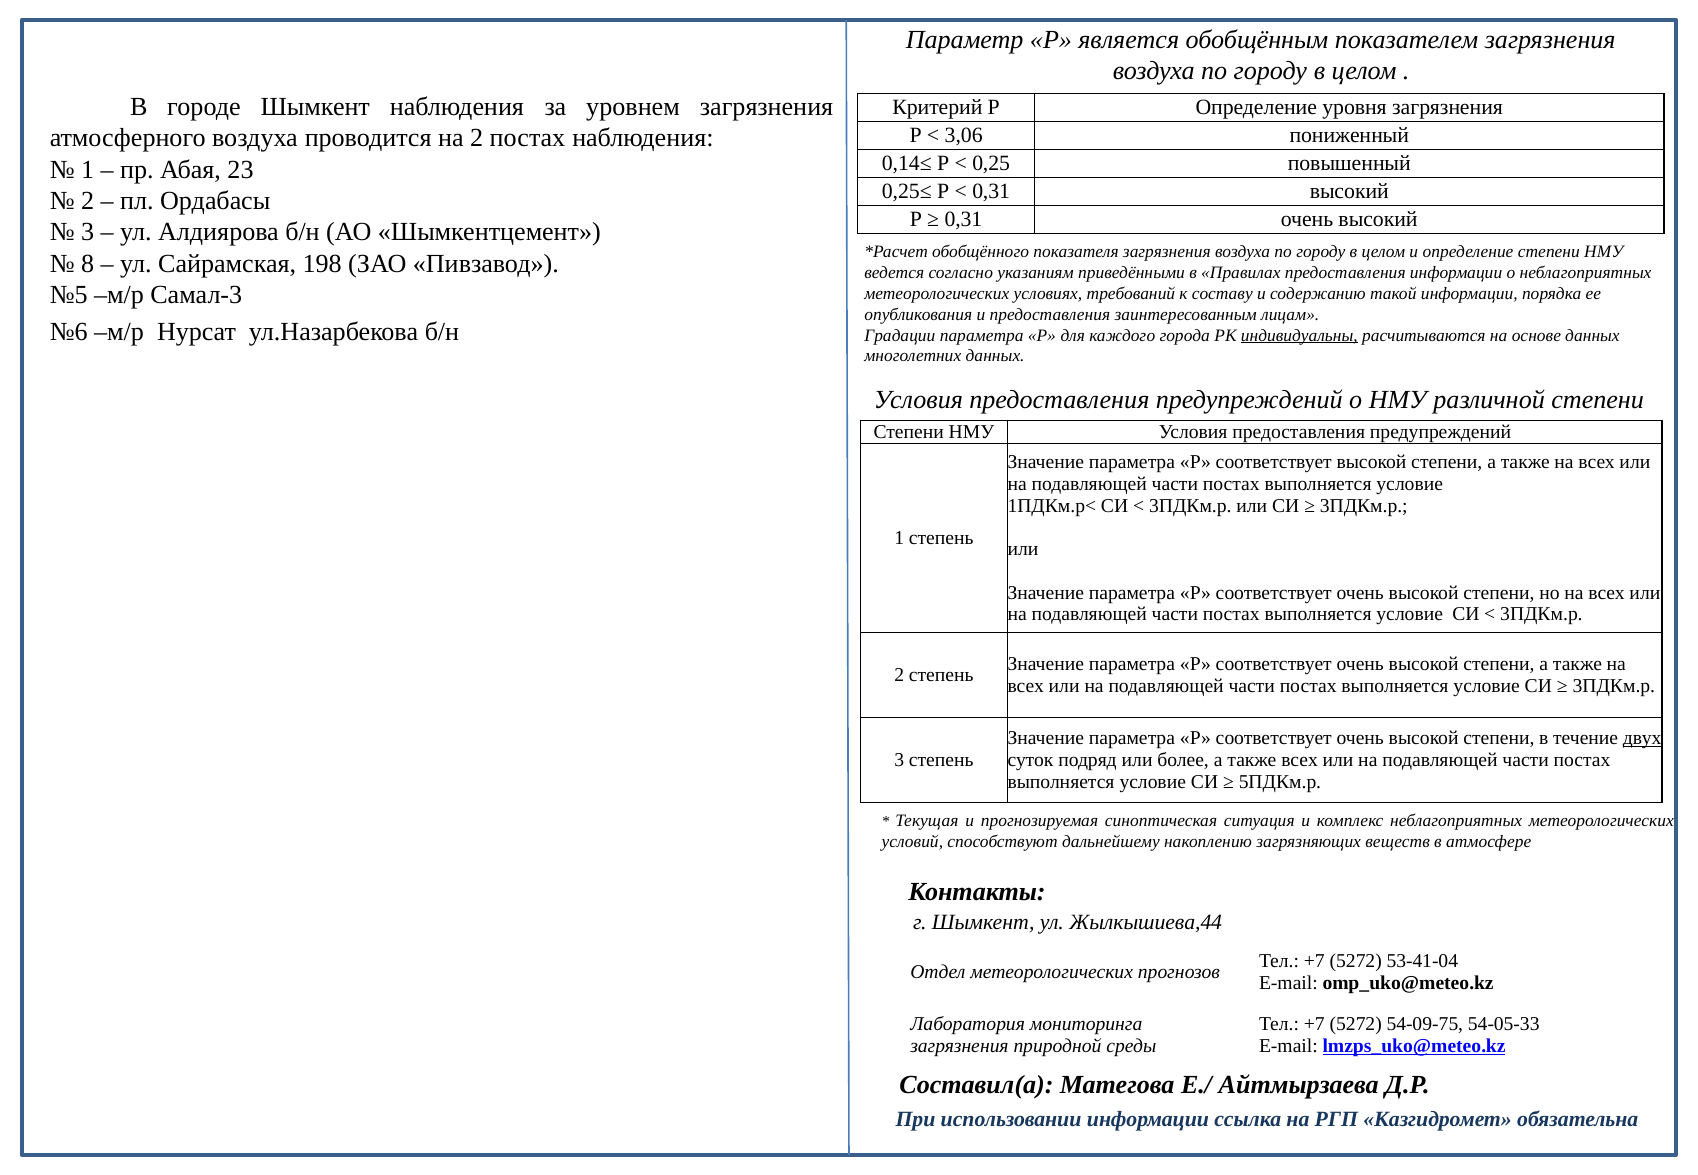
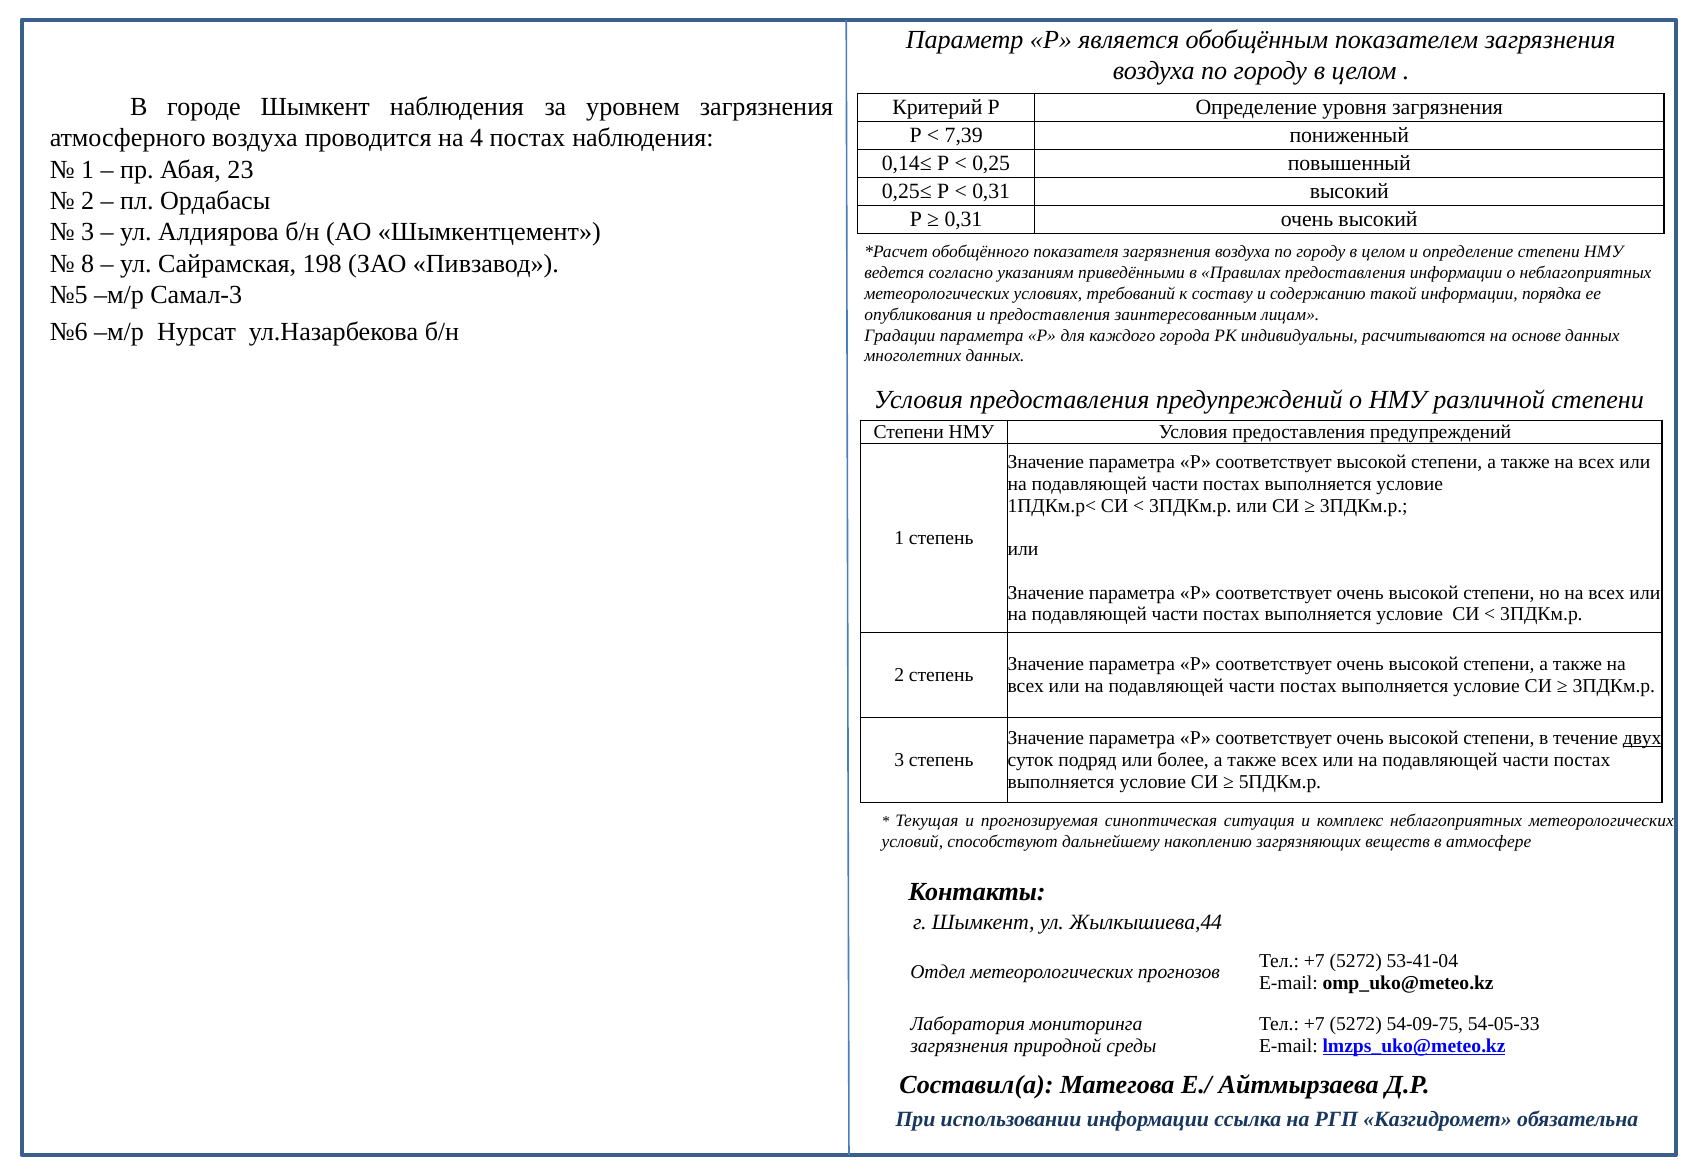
3,06: 3,06 -> 7,39
на 2: 2 -> 4
индивидуальны underline: present -> none
